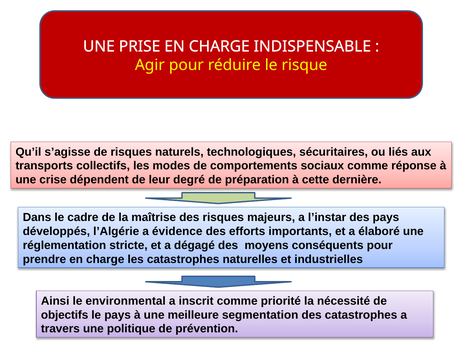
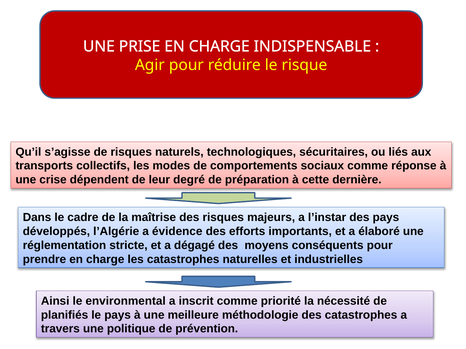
objectifs: objectifs -> planifiés
segmentation: segmentation -> méthodologie
